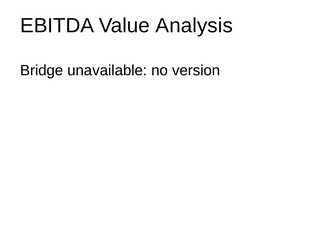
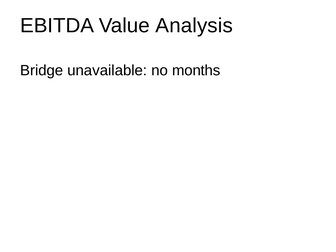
version: version -> months
